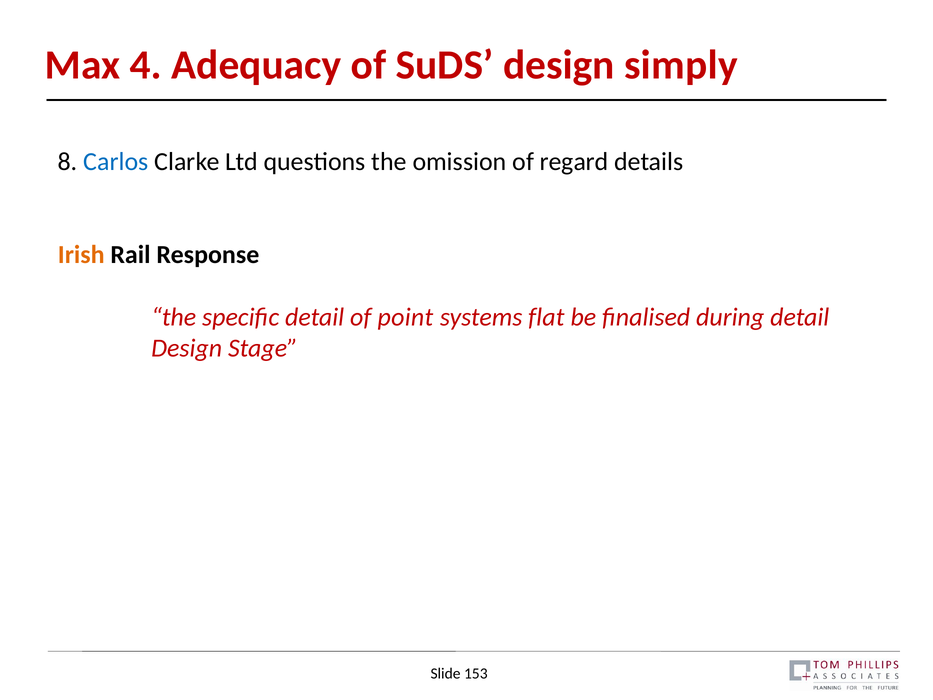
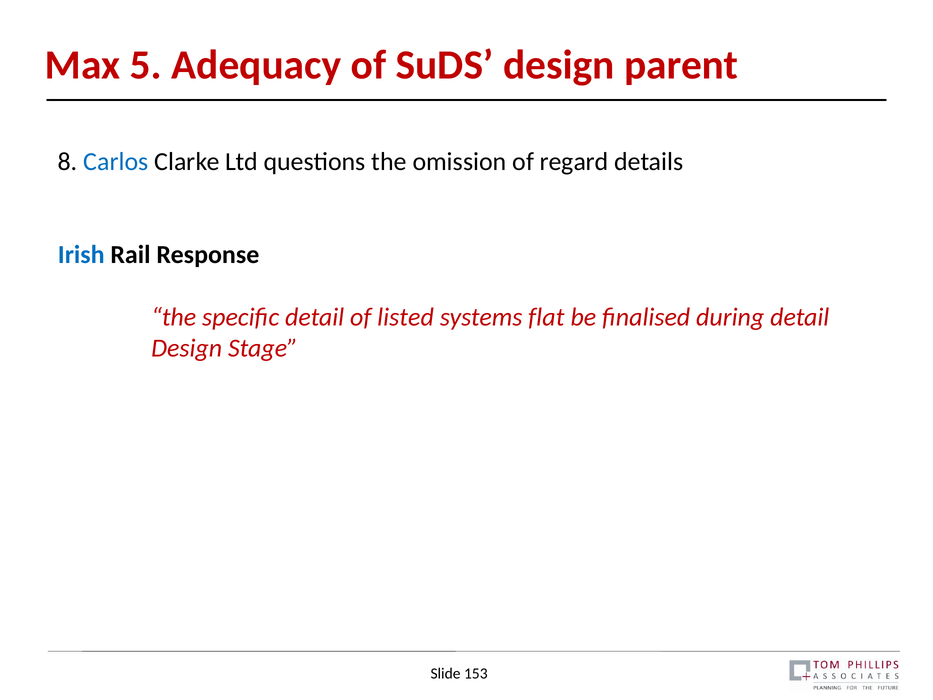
4: 4 -> 5
simply: simply -> parent
Irish colour: orange -> blue
point: point -> listed
